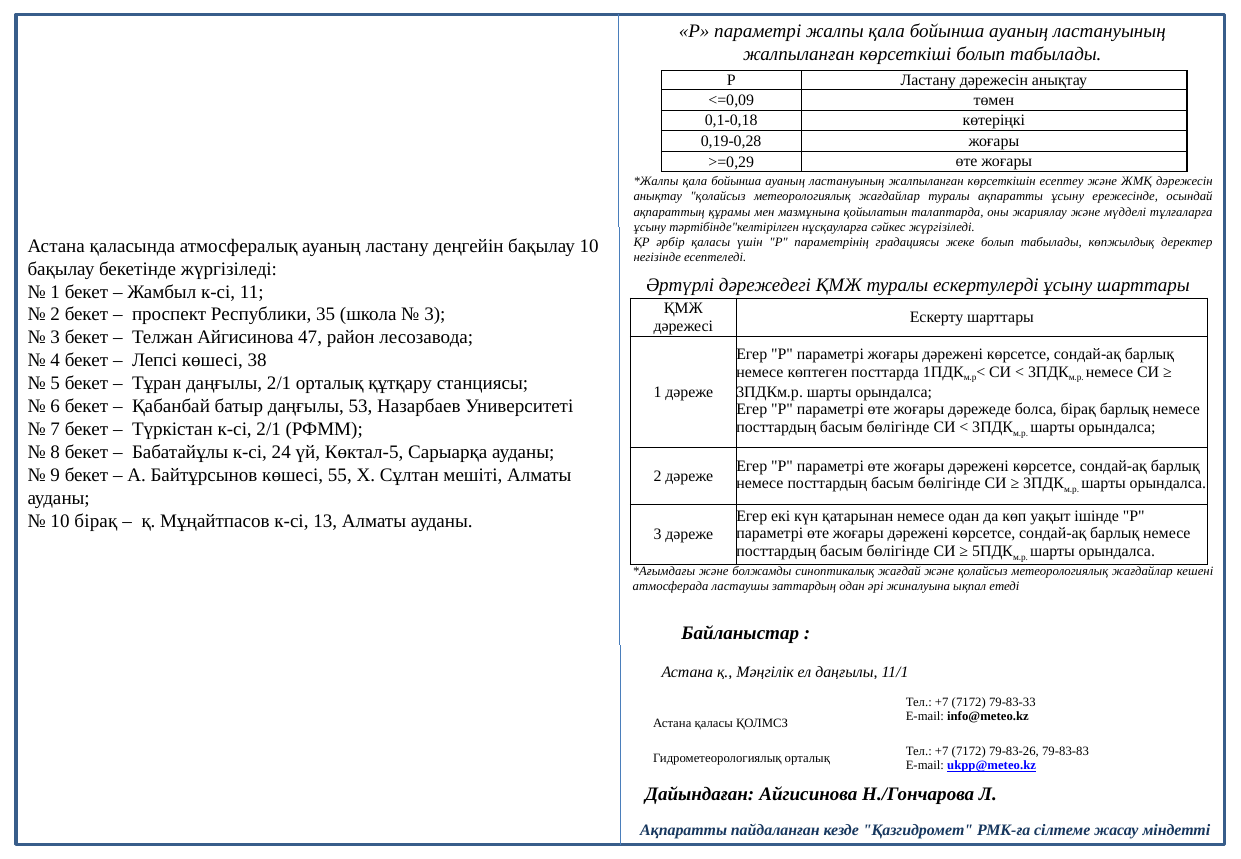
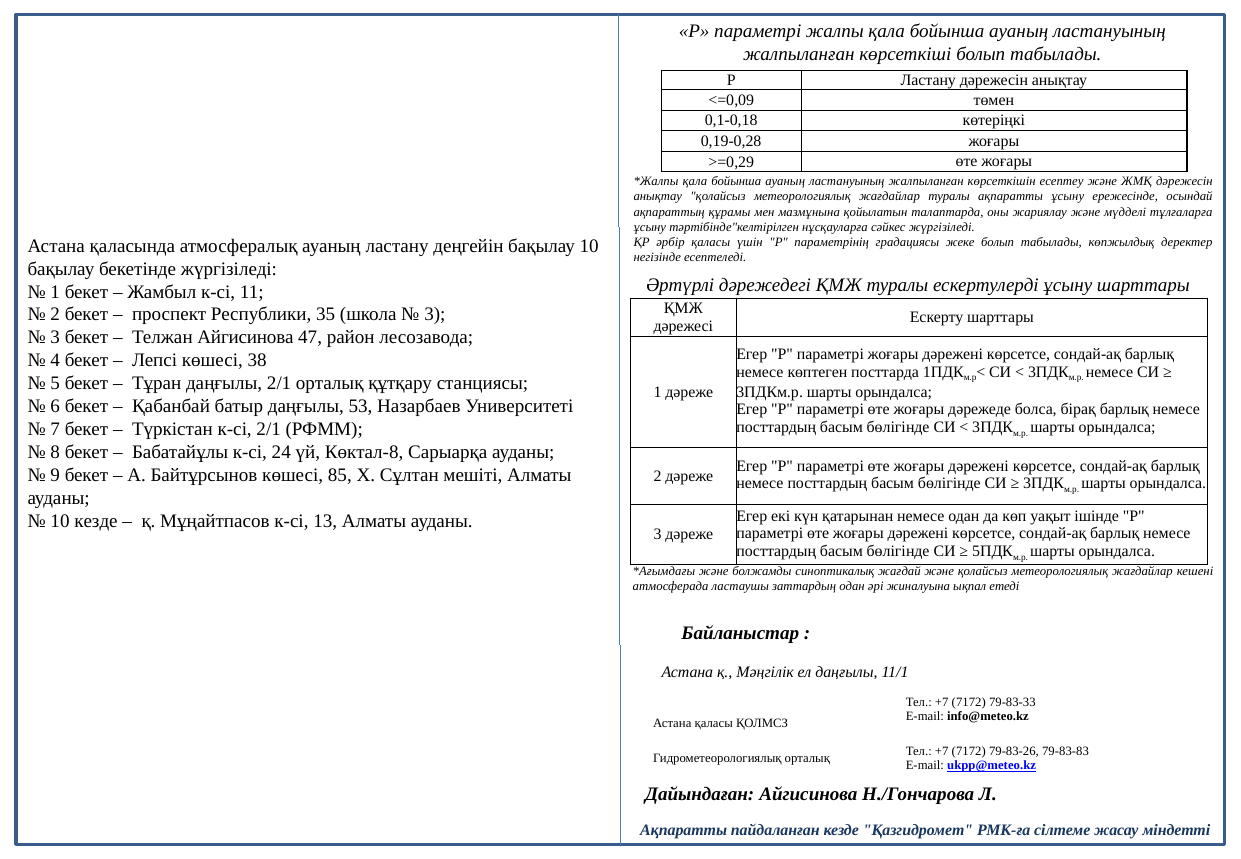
Көктал-5: Көктал-5 -> Көктал-8
55: 55 -> 85
10 бірақ: бірақ -> кезде
